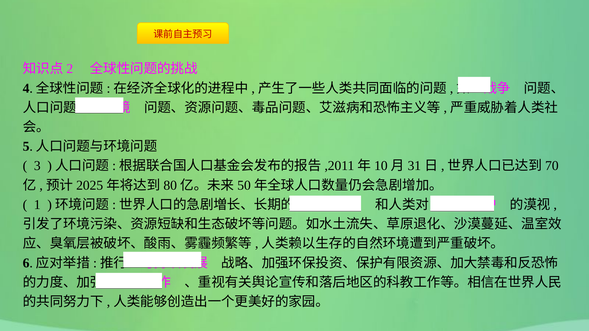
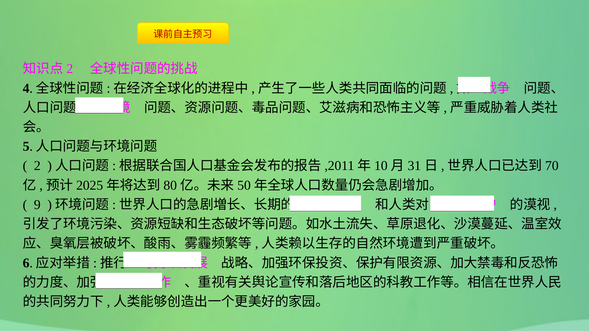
3: 3 -> 2
1: 1 -> 9
